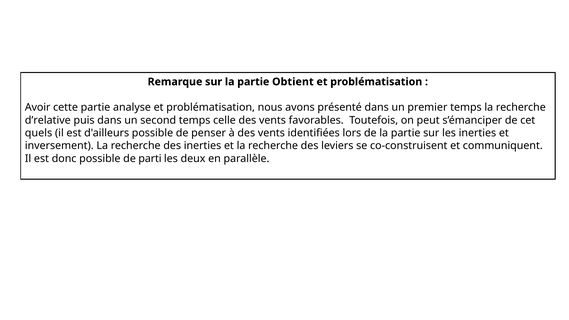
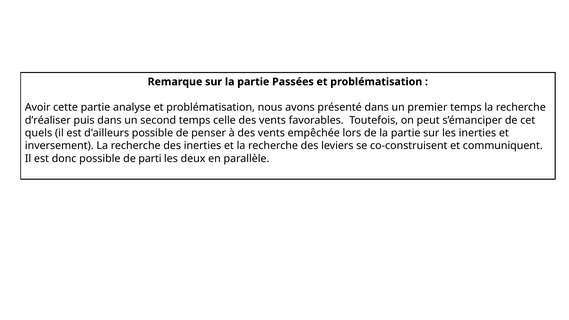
Obtient: Obtient -> Passées
d’relative: d’relative -> d’réaliser
identifiées: identifiées -> empêchée
